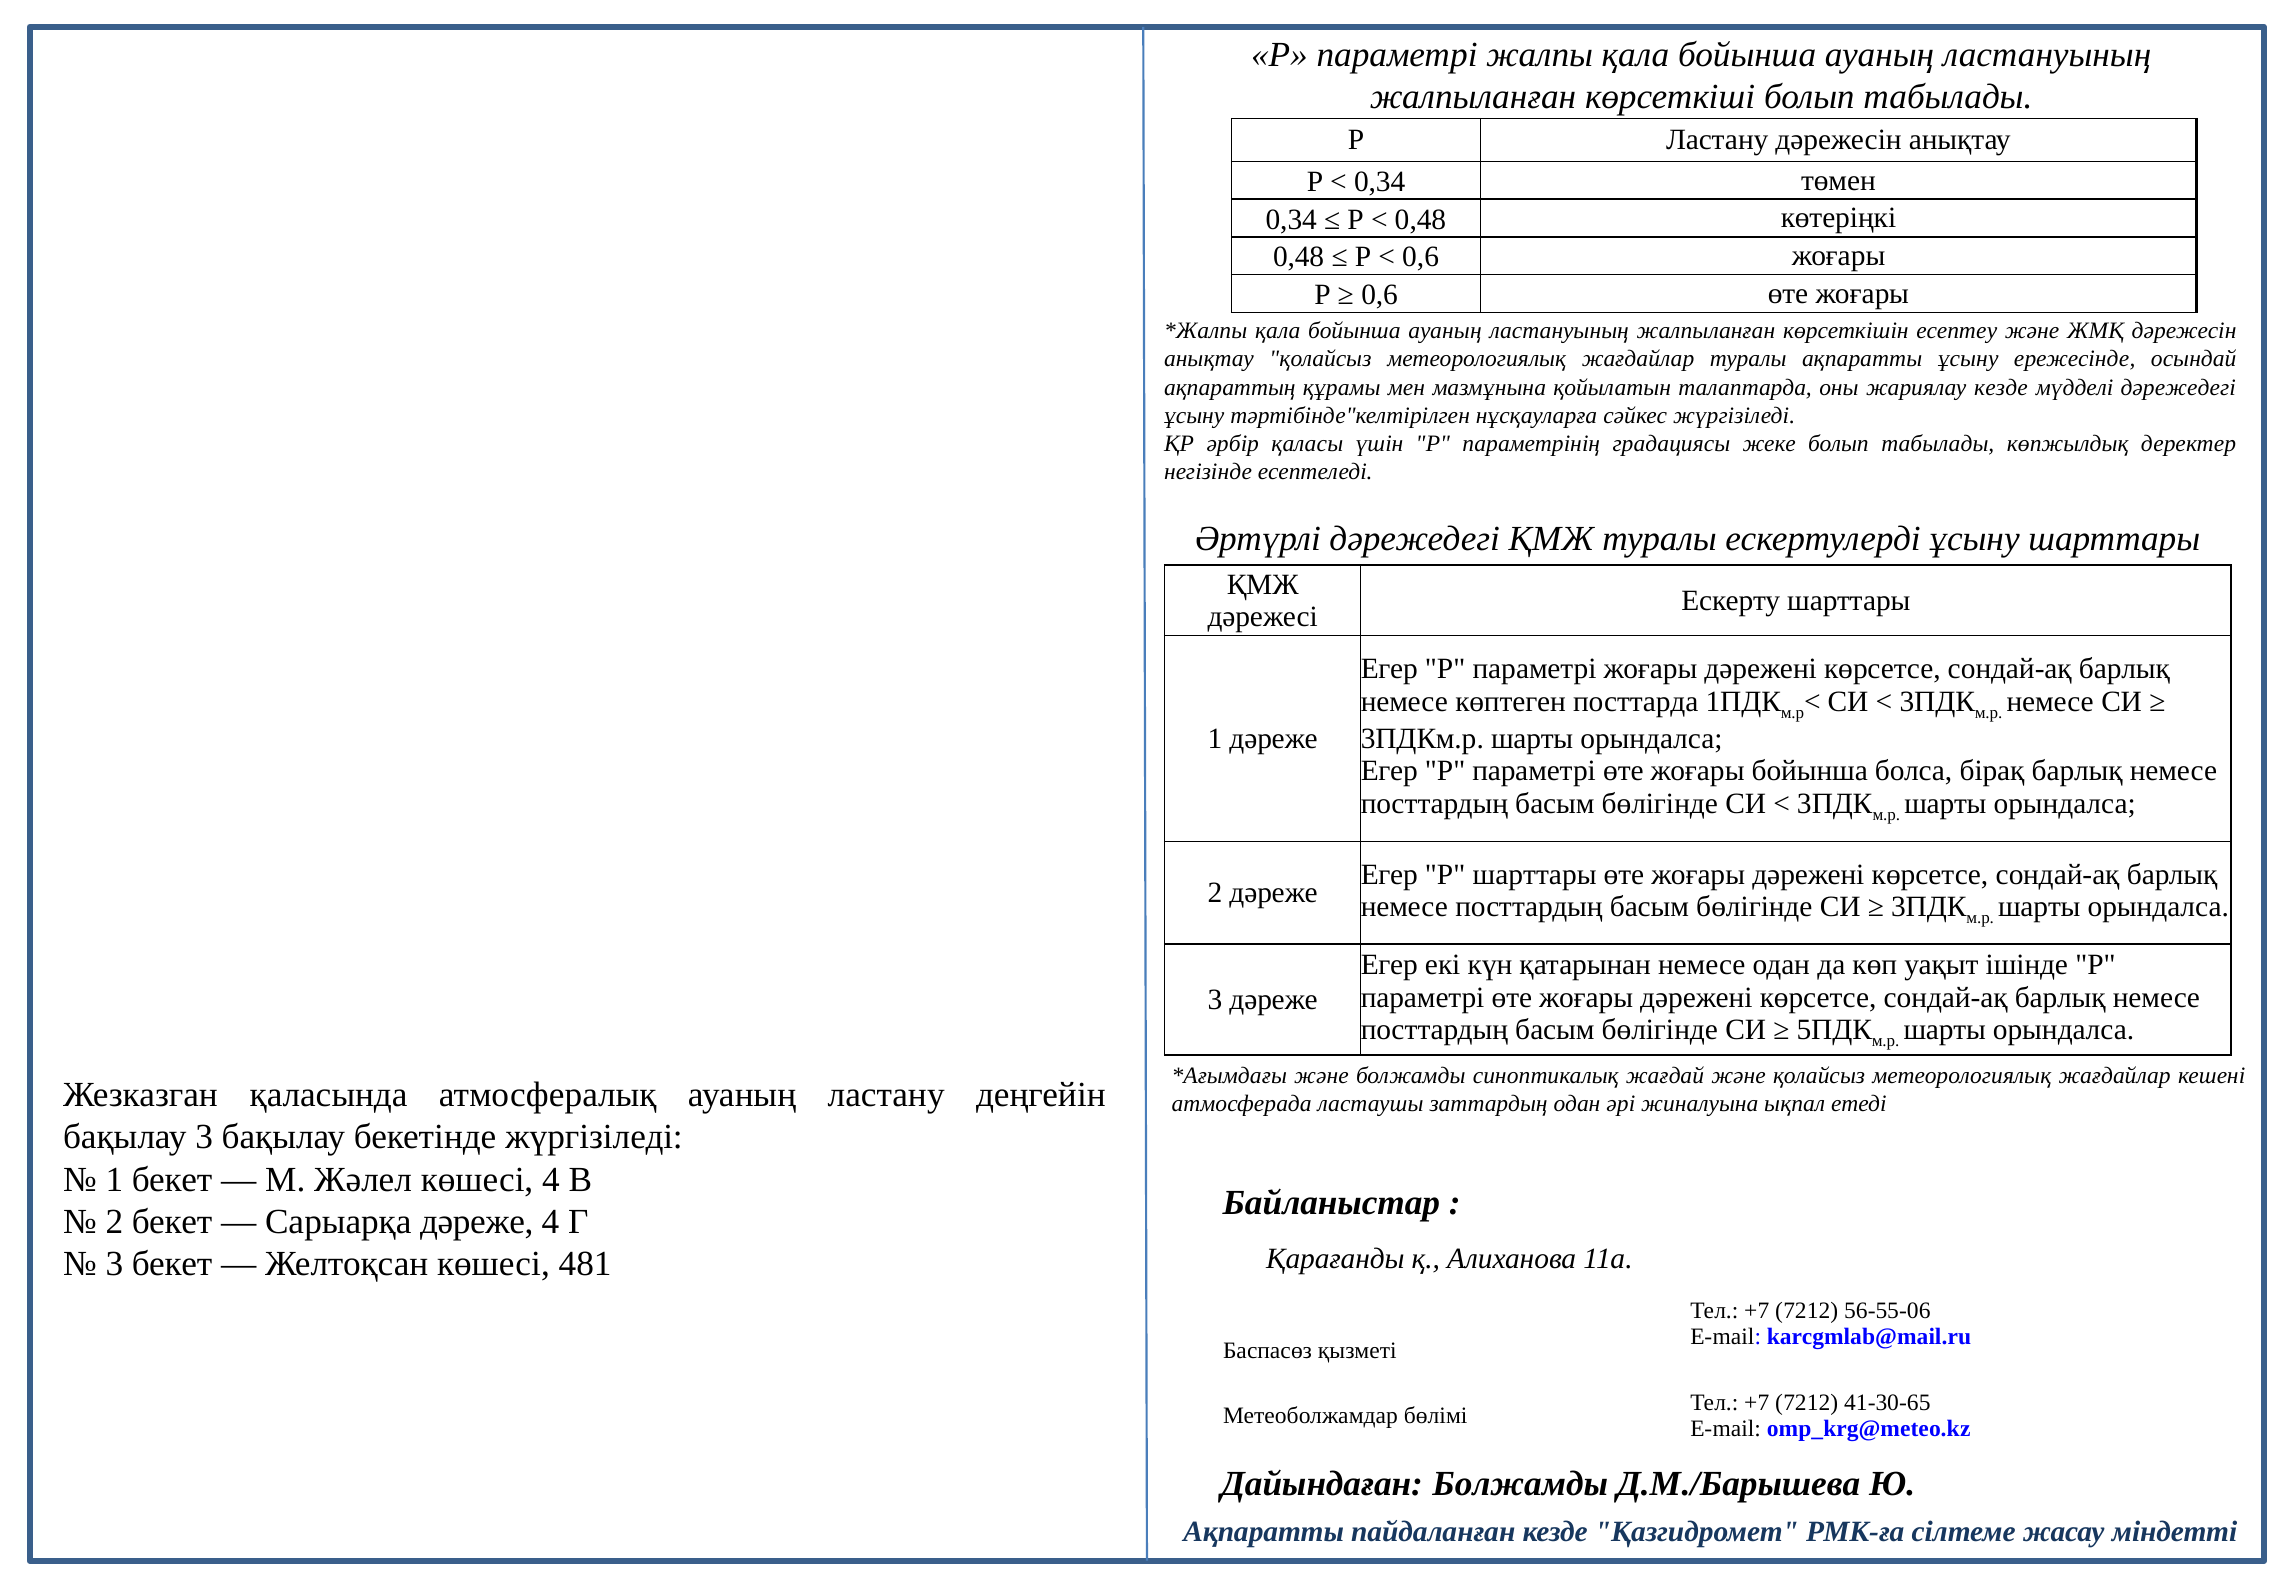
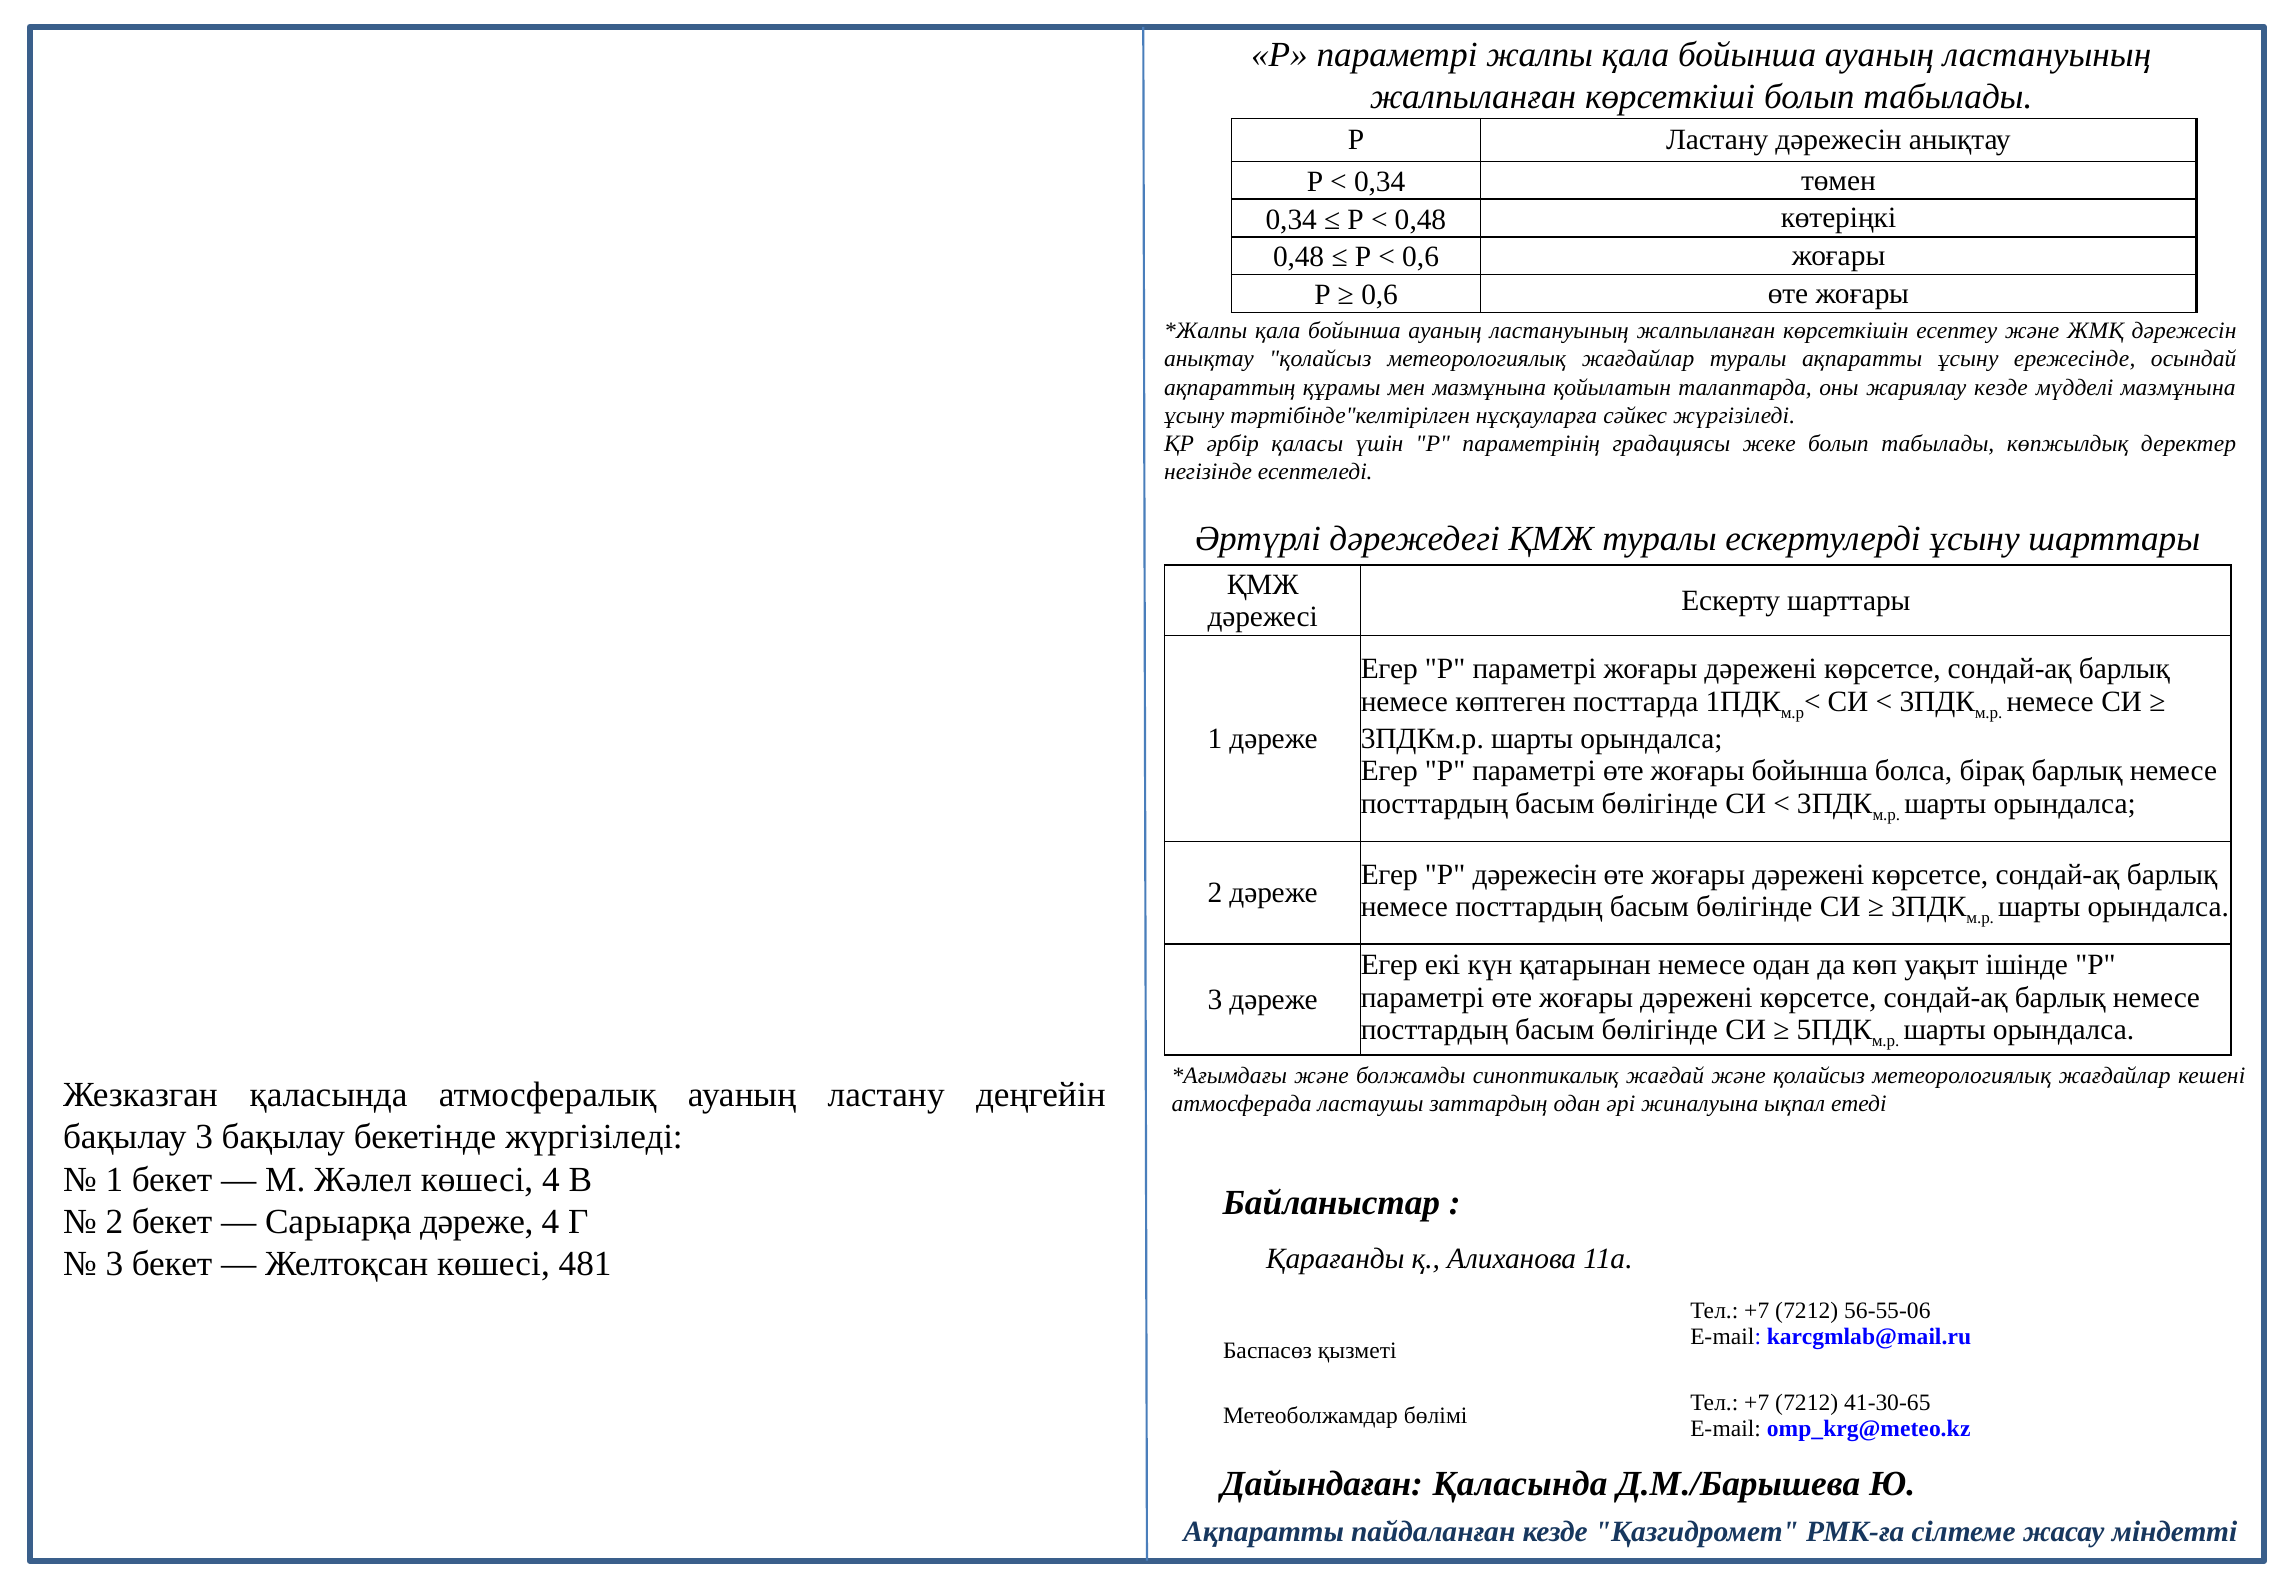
мүдделі дәрежедегі: дәрежедегі -> мазмұнына
Р шарттары: шарттары -> дәрежесін
Дайындаған Болжамды: Болжамды -> Қаласында
